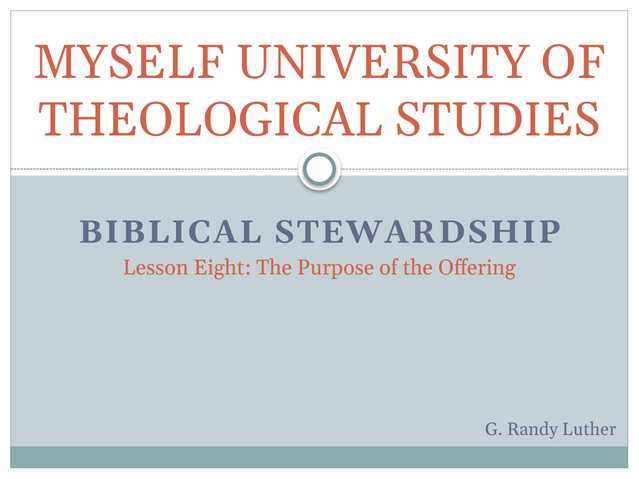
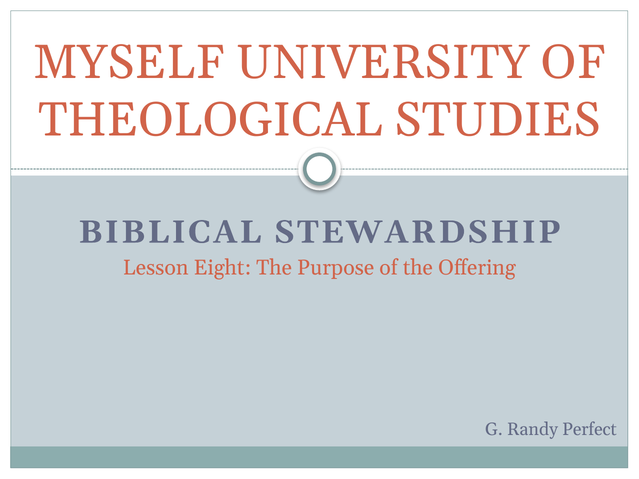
Luther: Luther -> Perfect
